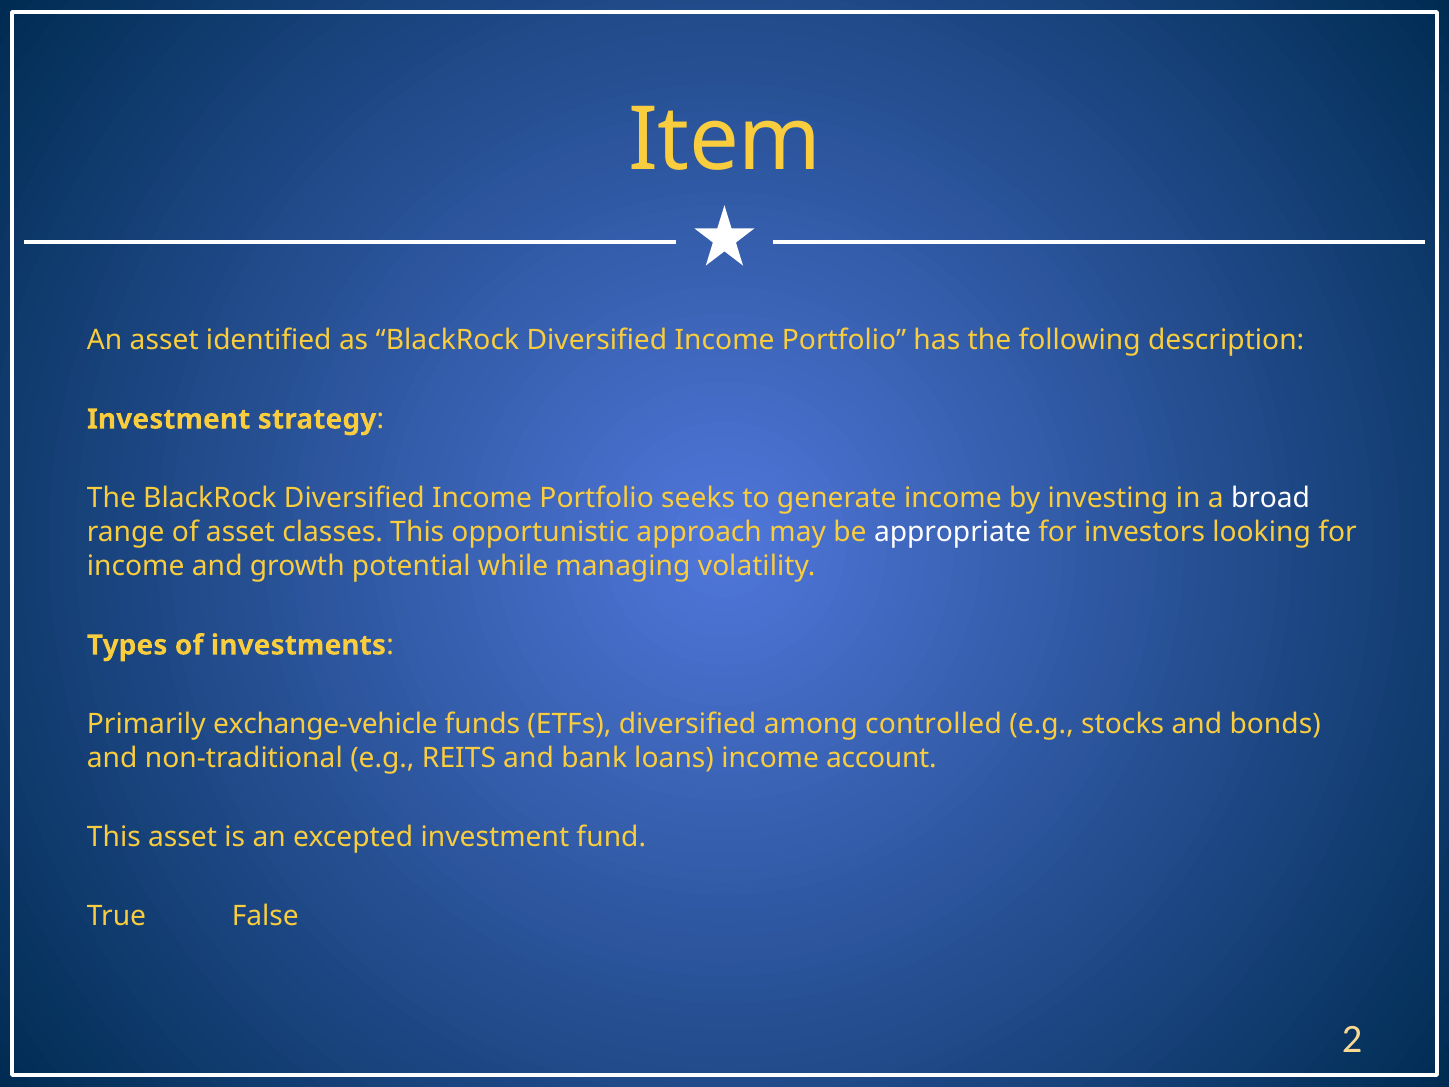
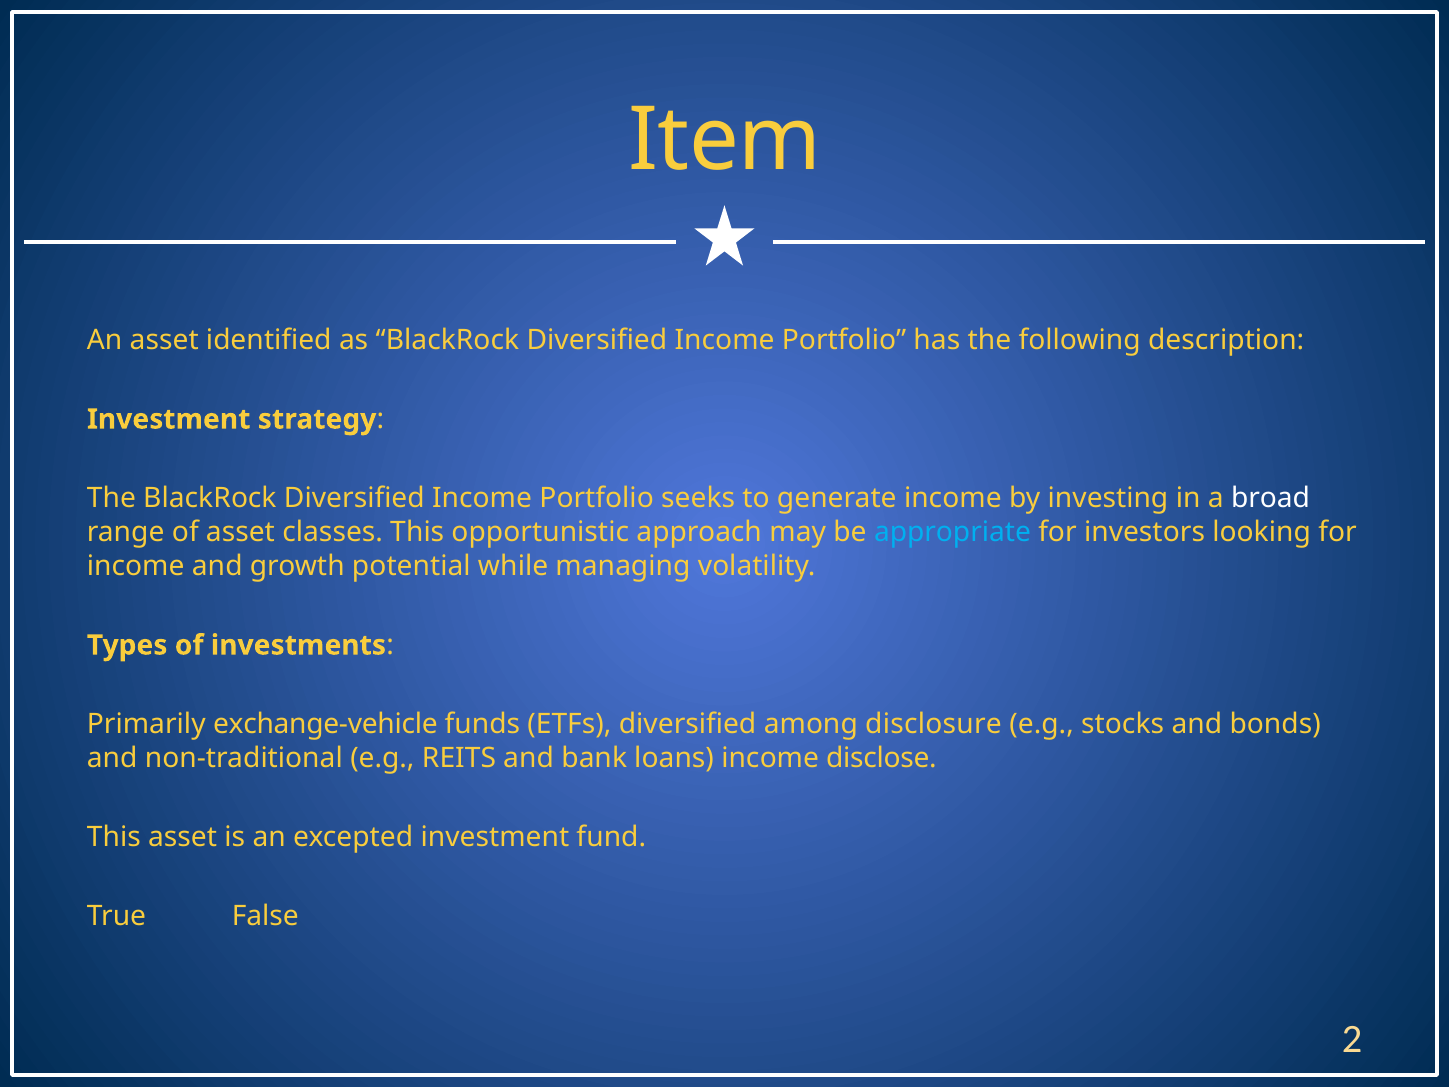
appropriate colour: white -> light blue
controlled: controlled -> disclosure
account: account -> disclose
